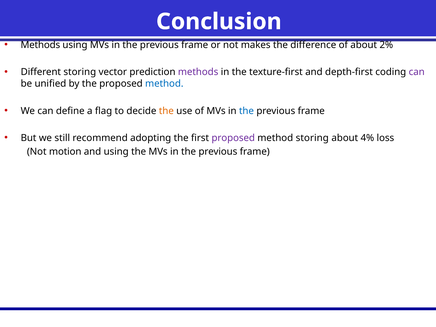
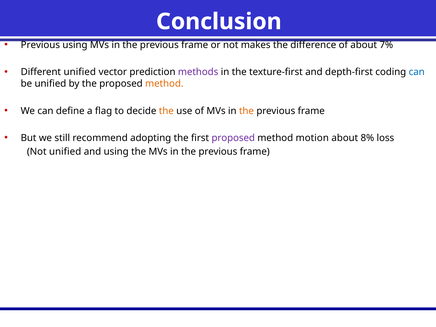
Methods at (40, 45): Methods -> Previous
2%: 2% -> 7%
Different storing: storing -> unified
can at (417, 72) colour: purple -> blue
method at (164, 84) colour: blue -> orange
the at (246, 111) colour: blue -> orange
method storing: storing -> motion
4%: 4% -> 8%
Not motion: motion -> unified
